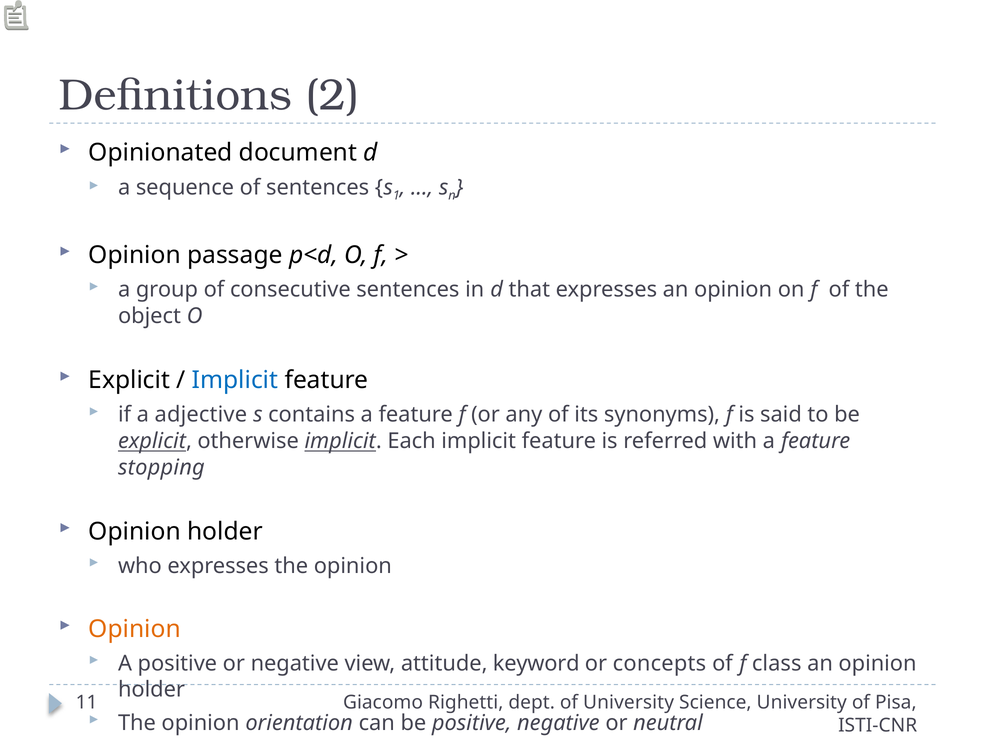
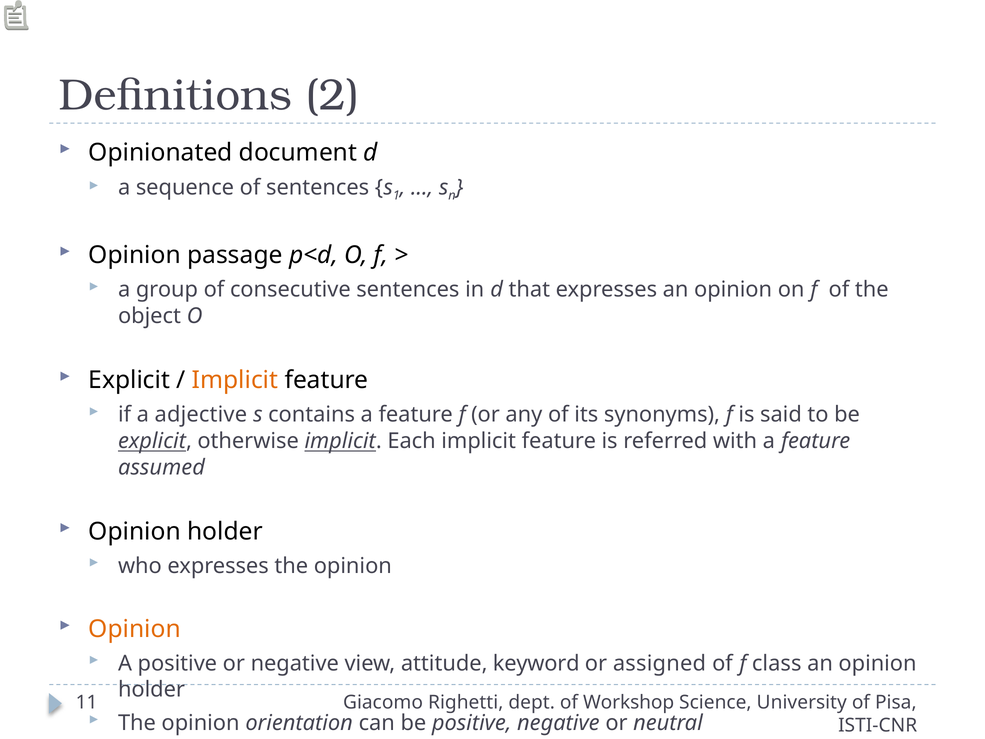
Implicit at (235, 380) colour: blue -> orange
stopping: stopping -> assumed
concepts: concepts -> assigned
of University: University -> Workshop
